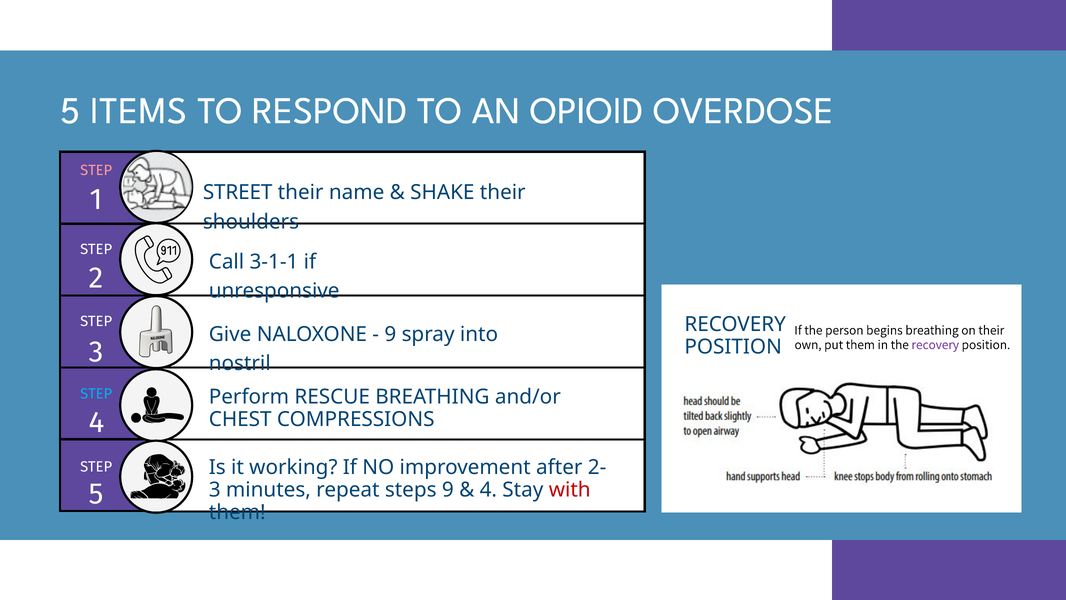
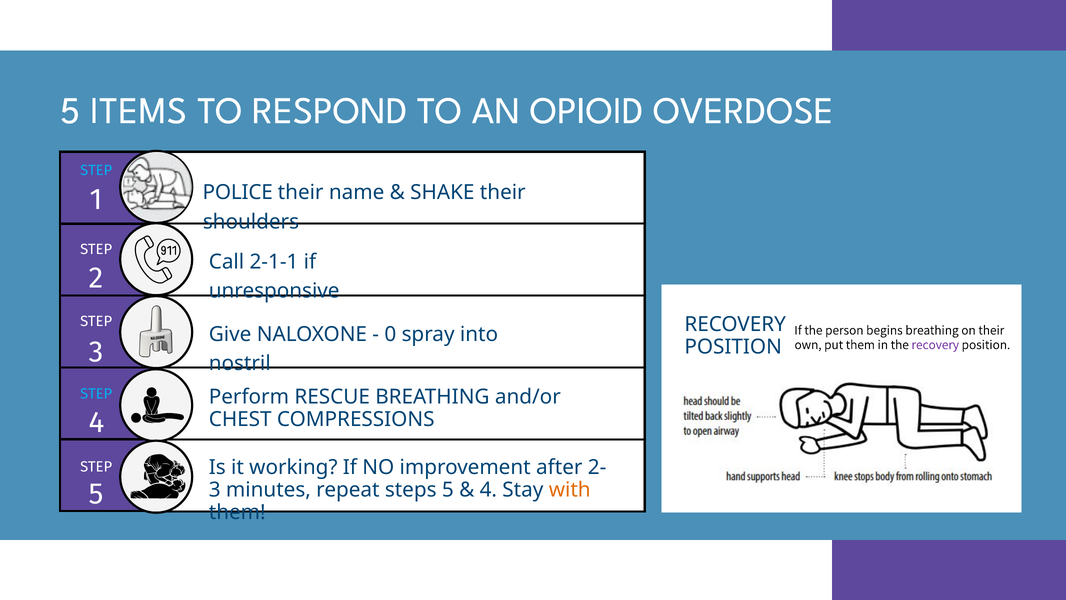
STEP at (96, 170) colour: pink -> light blue
STREET: STREET -> POLICE
3-1-1: 3-1-1 -> 2-1-1
9 at (390, 334): 9 -> 0
steps 9: 9 -> 5
with colour: red -> orange
